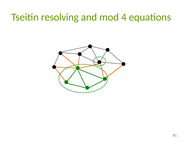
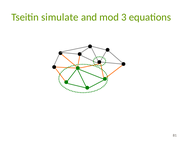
resolving: resolving -> simulate
4: 4 -> 3
